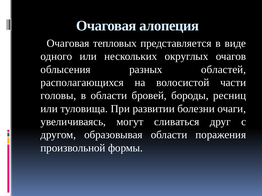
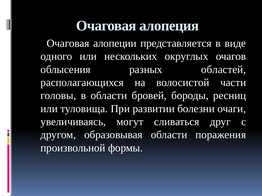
тепловых: тепловых -> алопеции
